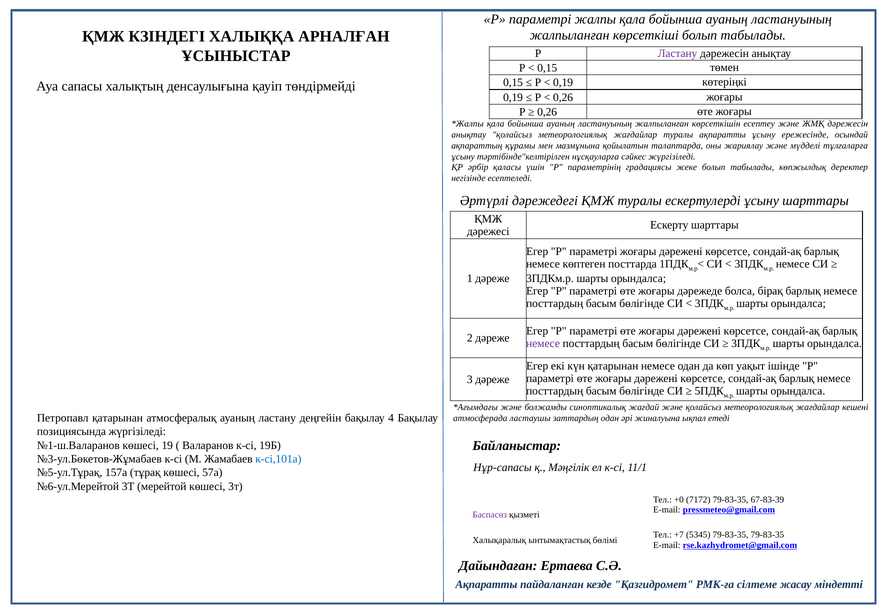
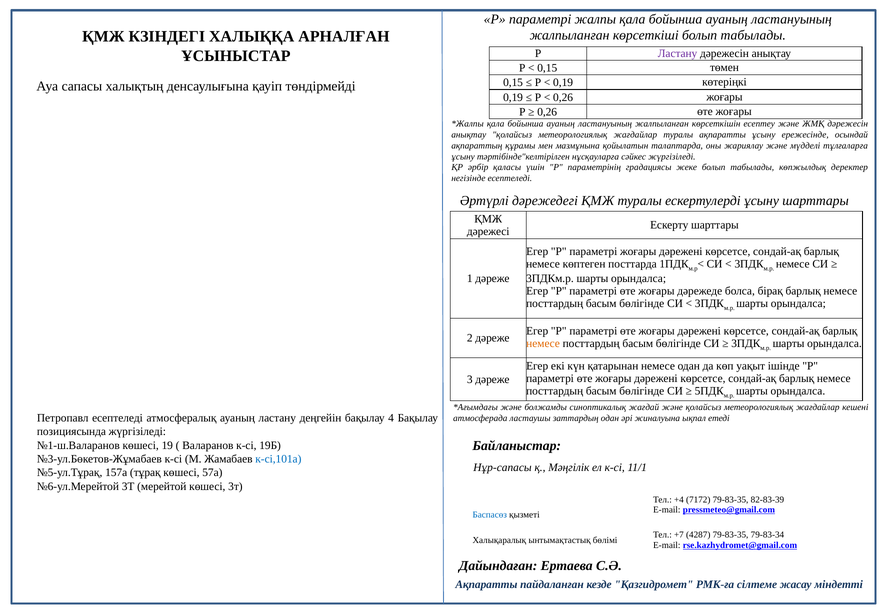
немесе at (543, 344) colour: purple -> orange
Петропавл қатарынан: қатарынан -> есептеледі
+0: +0 -> +4
67-83-39: 67-83-39 -> 82-83-39
Баспасөз colour: purple -> blue
5345: 5345 -> 4287
79-83-35 79-83-35: 79-83-35 -> 79-83-34
